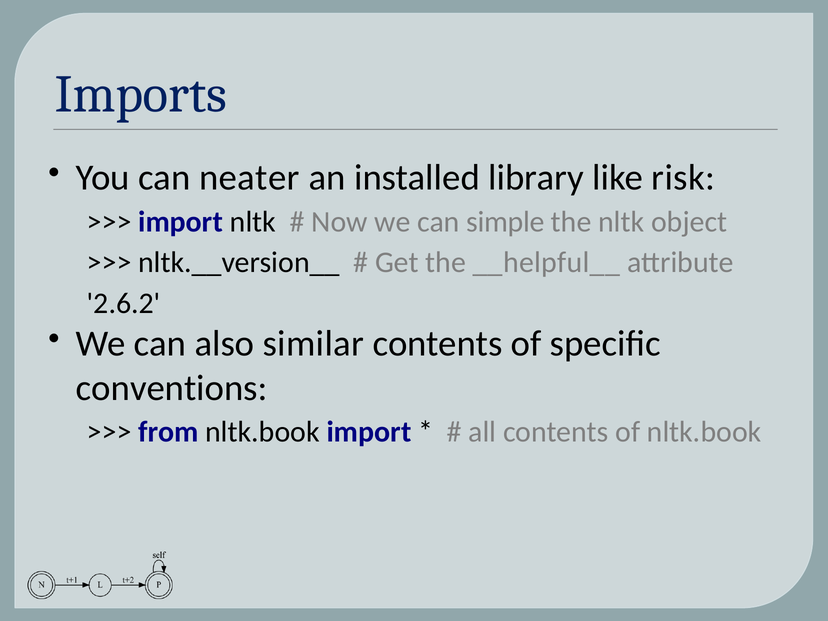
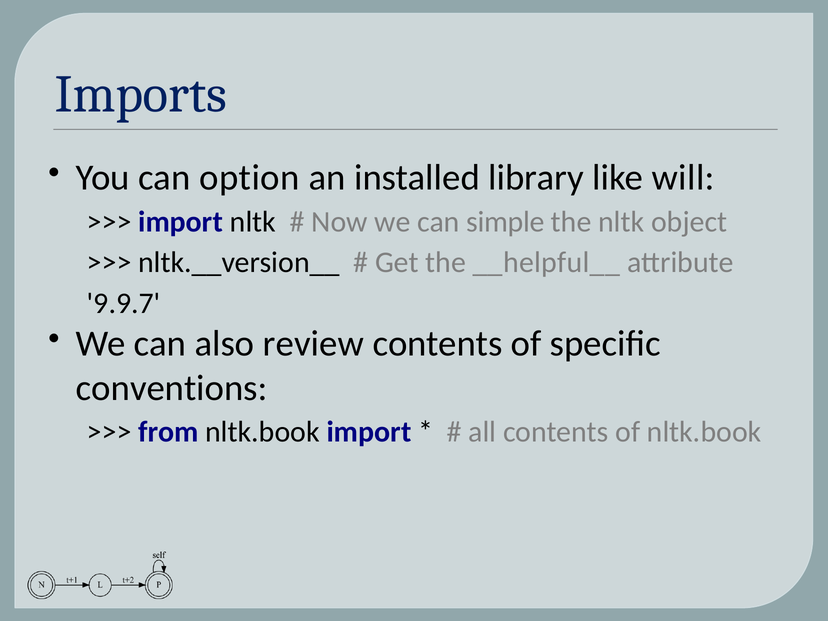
neater: neater -> option
risk: risk -> will
2.6.2: 2.6.2 -> 9.9.7
similar: similar -> review
